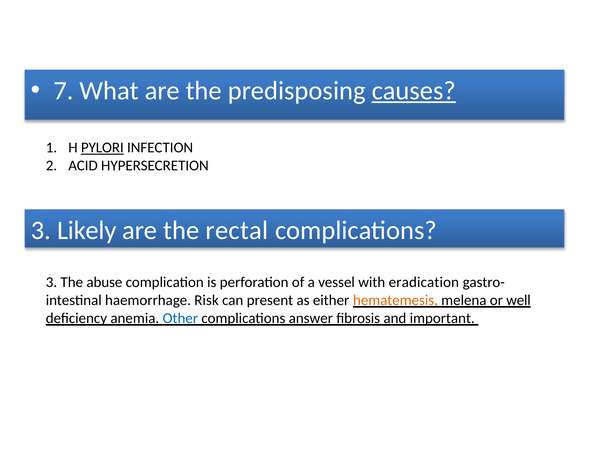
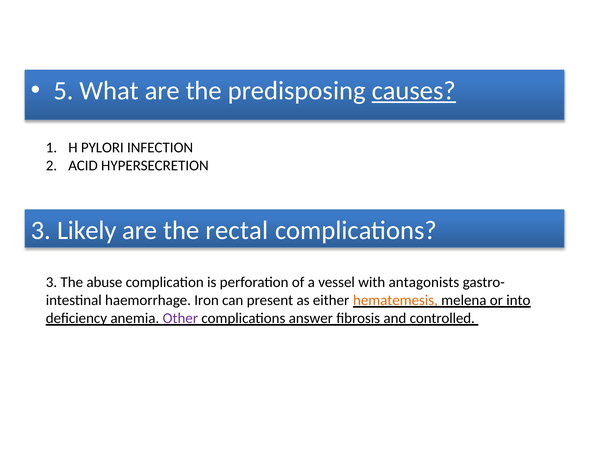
7: 7 -> 5
PYLORI underline: present -> none
eradication: eradication -> antagonists
Risk: Risk -> Iron
well: well -> into
Other colour: blue -> purple
important: important -> controlled
